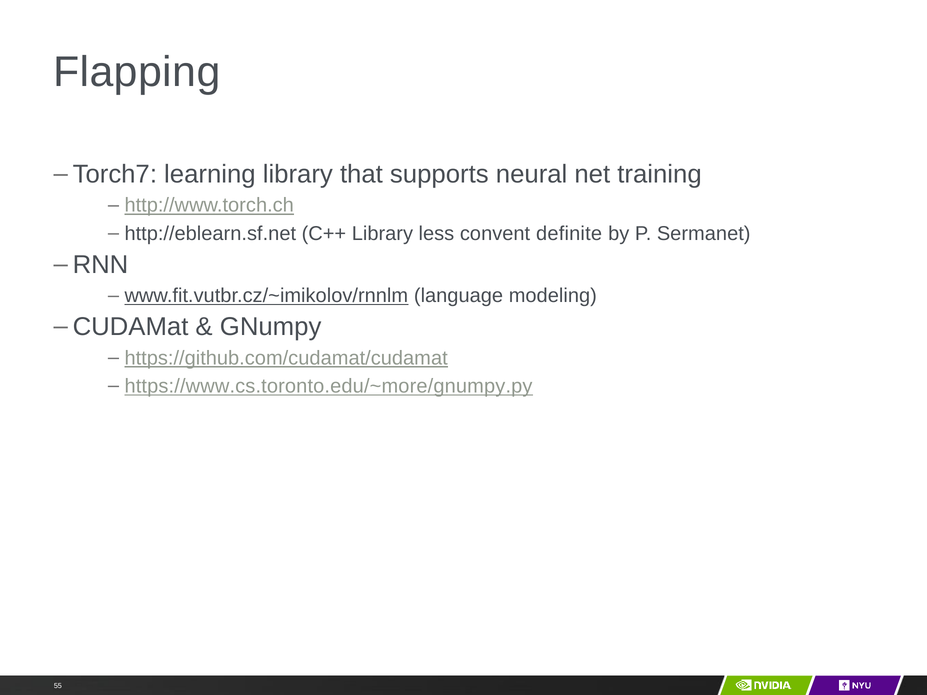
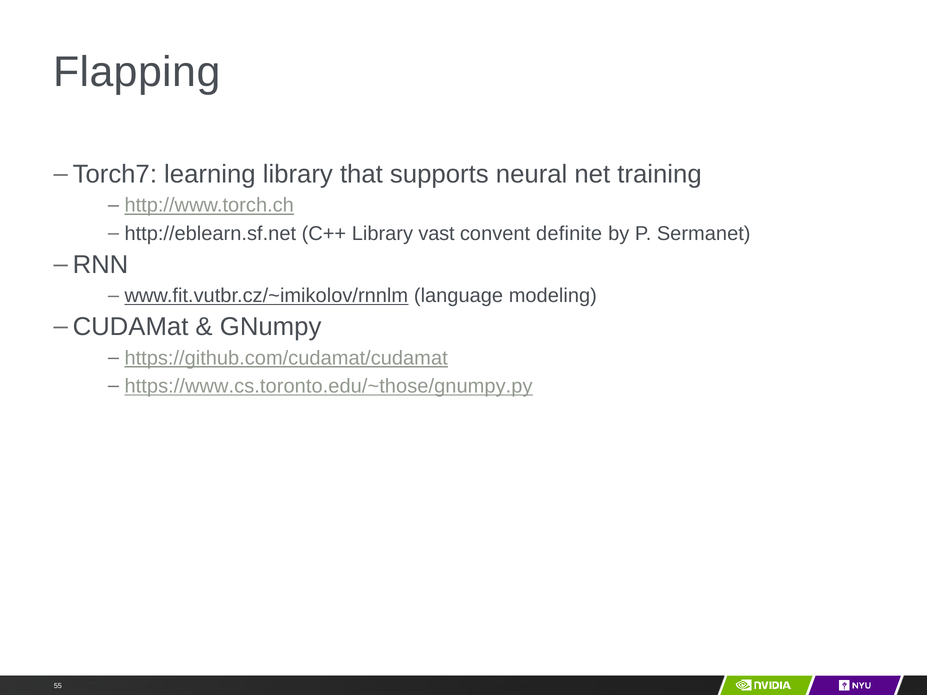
less: less -> vast
https://www.cs.toronto.edu/~more/gnumpy.py: https://www.cs.toronto.edu/~more/gnumpy.py -> https://www.cs.toronto.edu/~those/gnumpy.py
